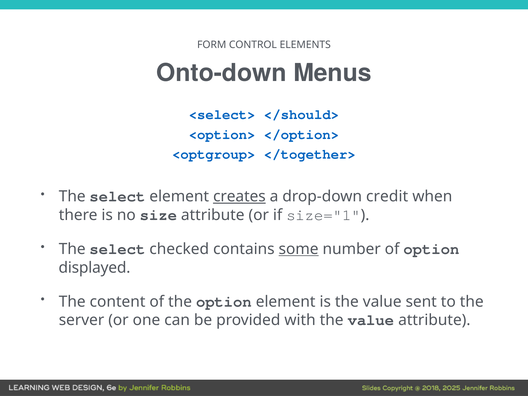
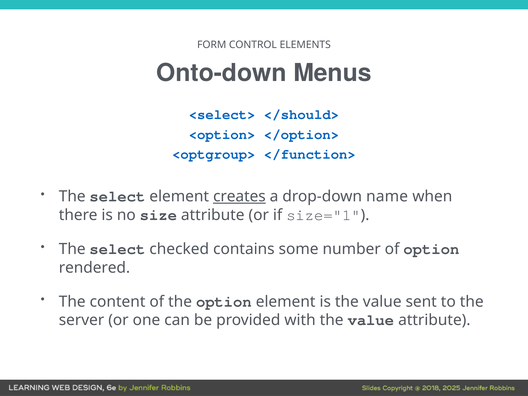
</together>: </together> -> </function>
credit: credit -> name
some underline: present -> none
displayed: displayed -> rendered
